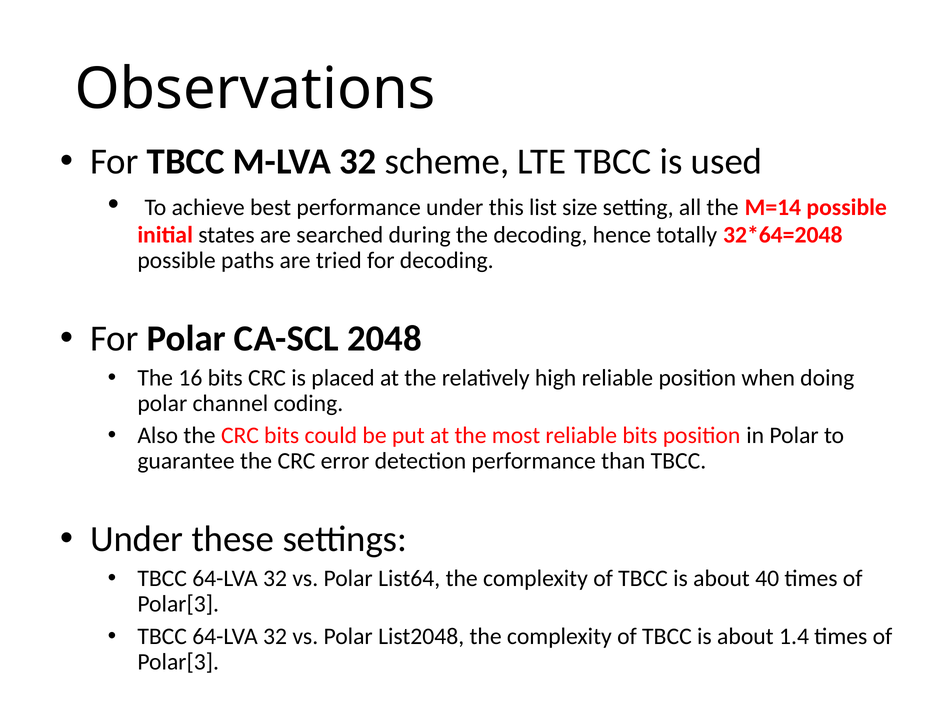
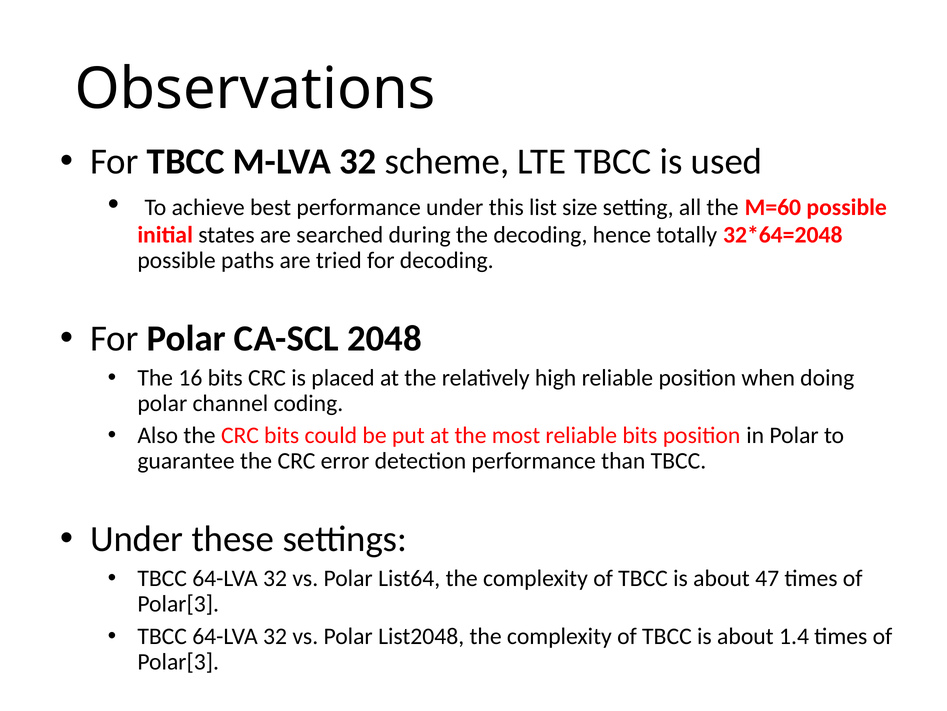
M=14: M=14 -> M=60
40: 40 -> 47
